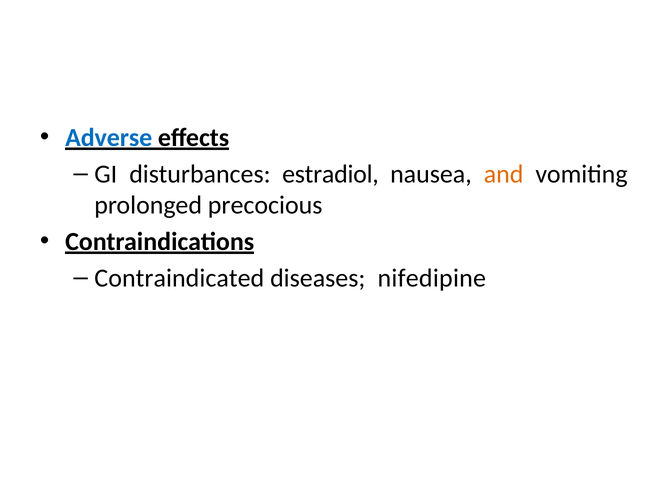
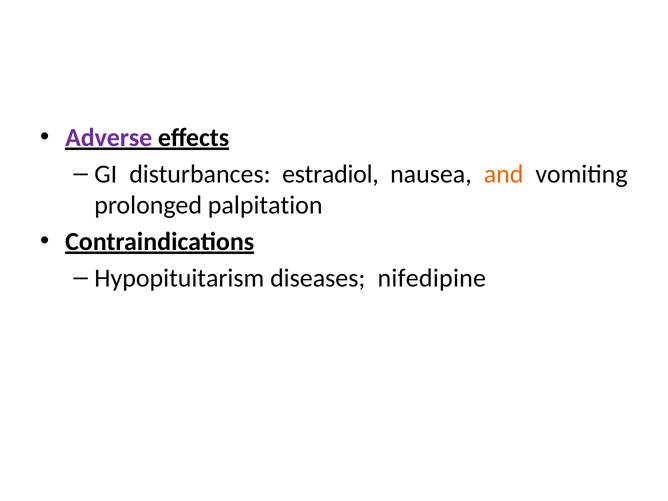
Adverse colour: blue -> purple
precocious: precocious -> palpitation
Contraindicated: Contraindicated -> Hypopituitarism
